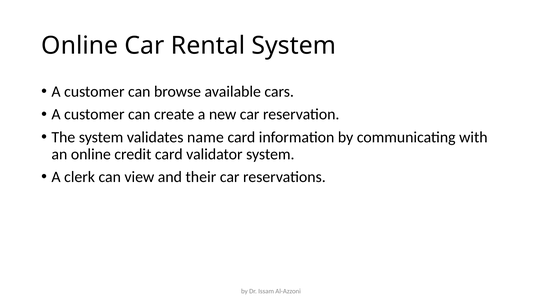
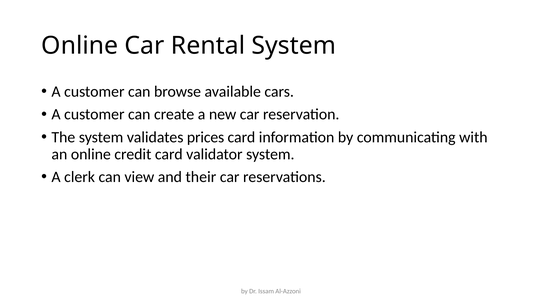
name: name -> prices
